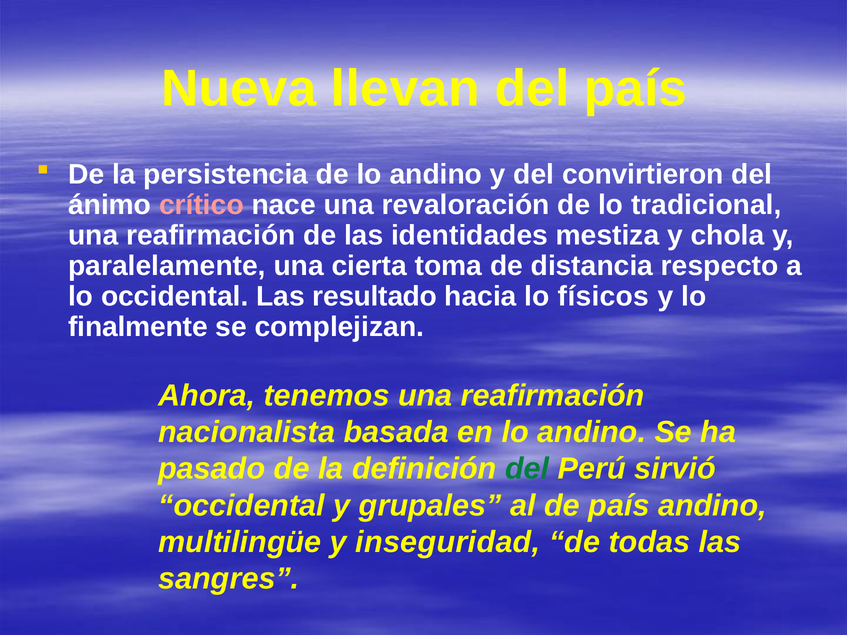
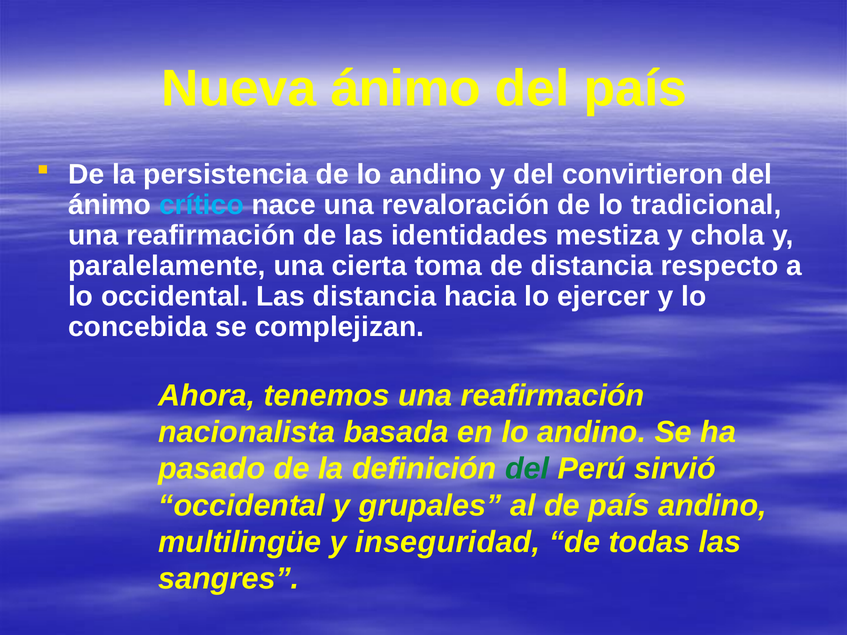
Nueva llevan: llevan -> ánimo
crítico colour: pink -> light blue
Las resultado: resultado -> distancia
físicos: físicos -> ejercer
finalmente: finalmente -> concebida
